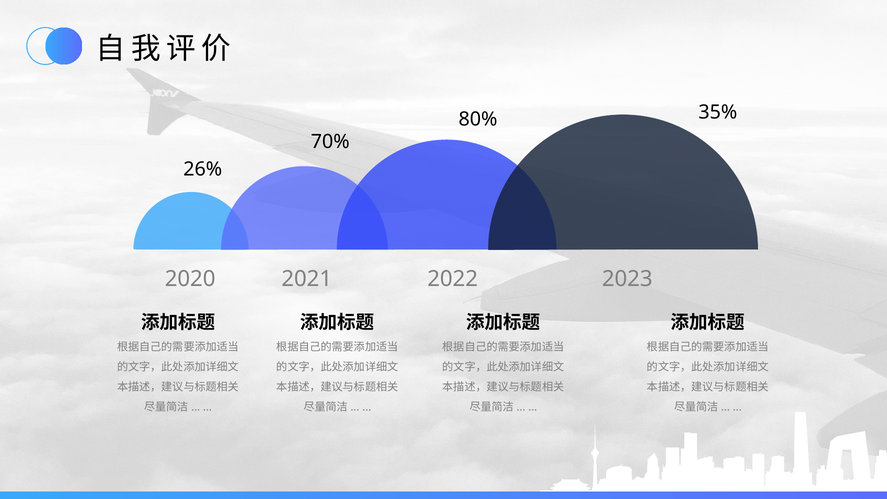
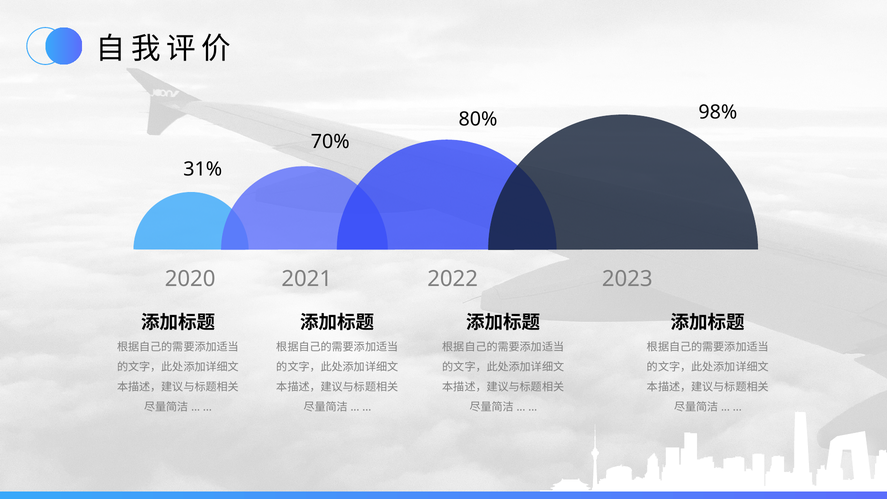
35%: 35% -> 98%
26%: 26% -> 31%
